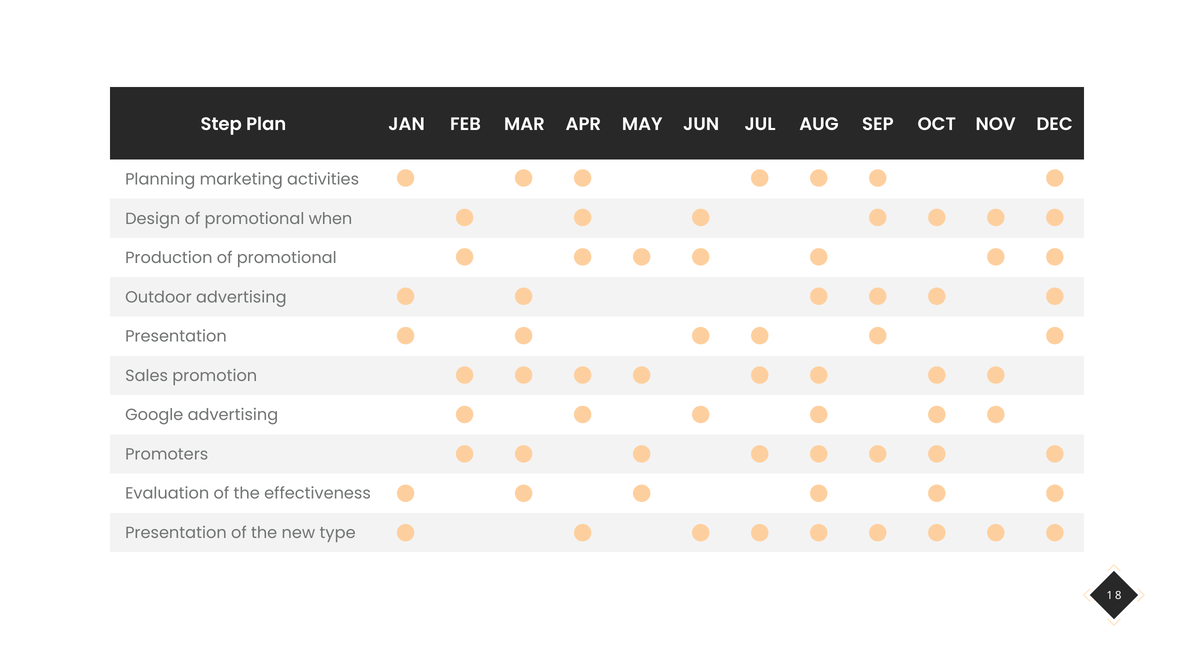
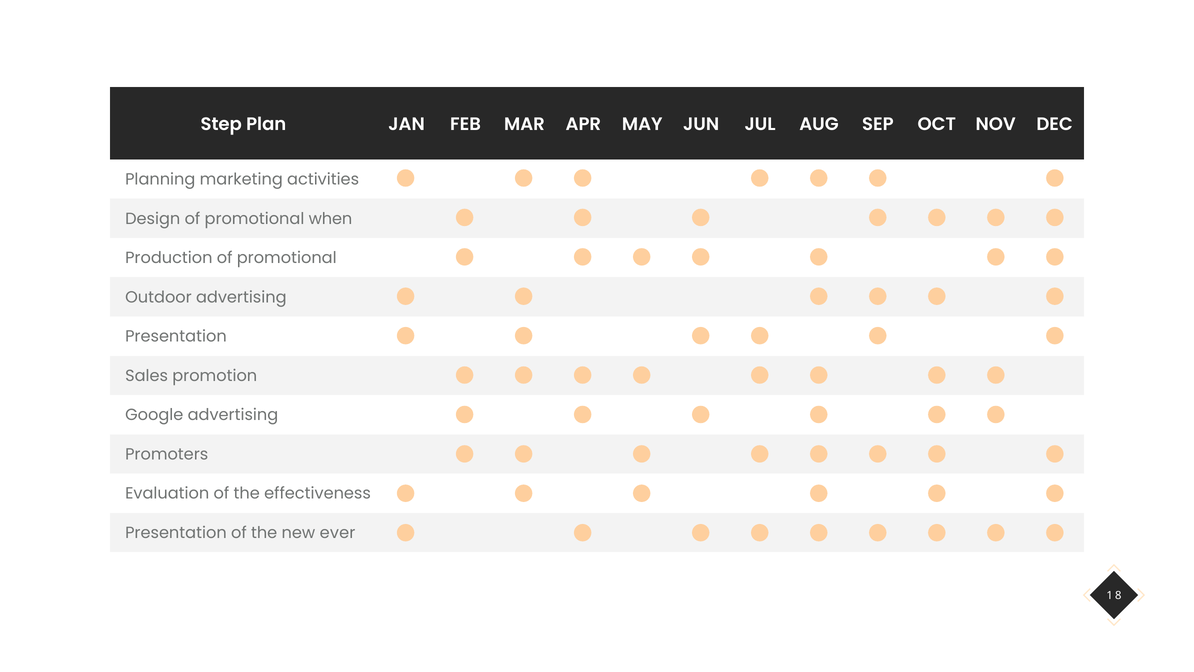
type: type -> ever
